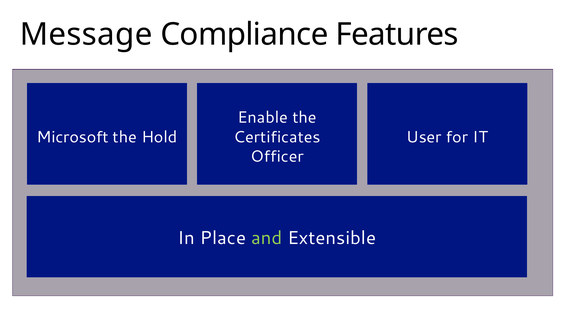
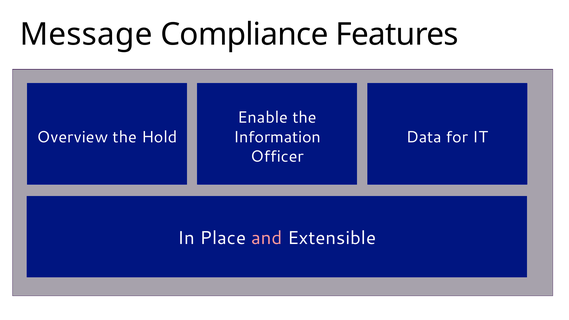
Microsoft: Microsoft -> Overview
Certificates: Certificates -> Information
User: User -> Data
and colour: light green -> pink
